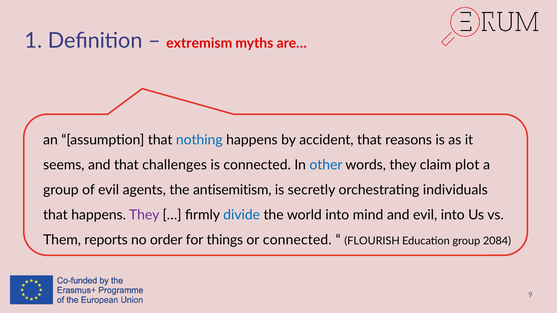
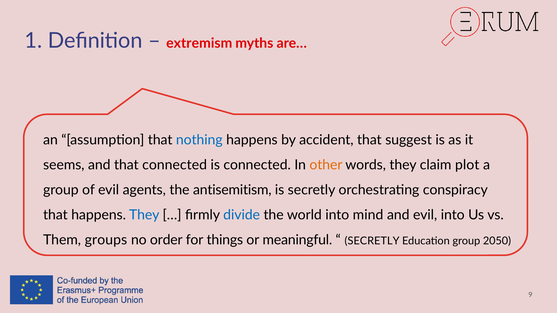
reasons: reasons -> suggest
that challenges: challenges -> connected
other colour: blue -> orange
individuals: individuals -> conspiracy
They at (144, 215) colour: purple -> blue
reports: reports -> groups
or connected: connected -> meaningful
FLOURISH at (372, 241): FLOURISH -> SECRETLY
2084: 2084 -> 2050
